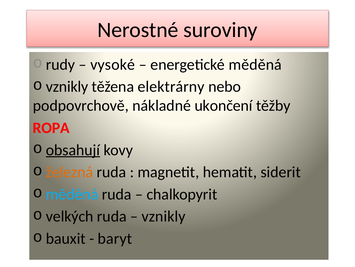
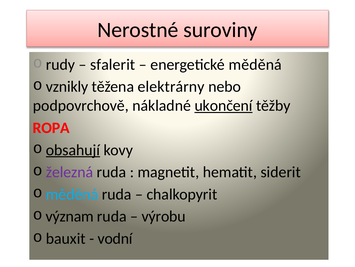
vysoké: vysoké -> sfalerit
ukončení underline: none -> present
železná colour: orange -> purple
velkých: velkých -> význam
vznikly at (164, 216): vznikly -> výrobu
baryt: baryt -> vodní
